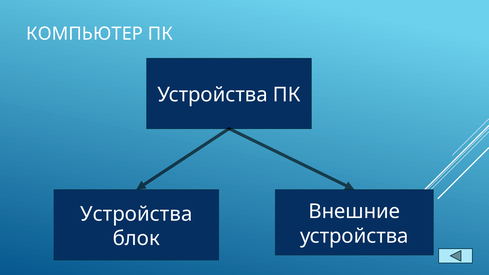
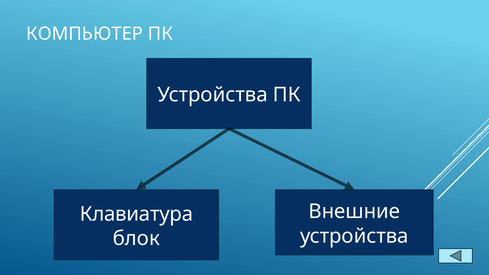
Устройства at (136, 214): Устройства -> Клавиатура
